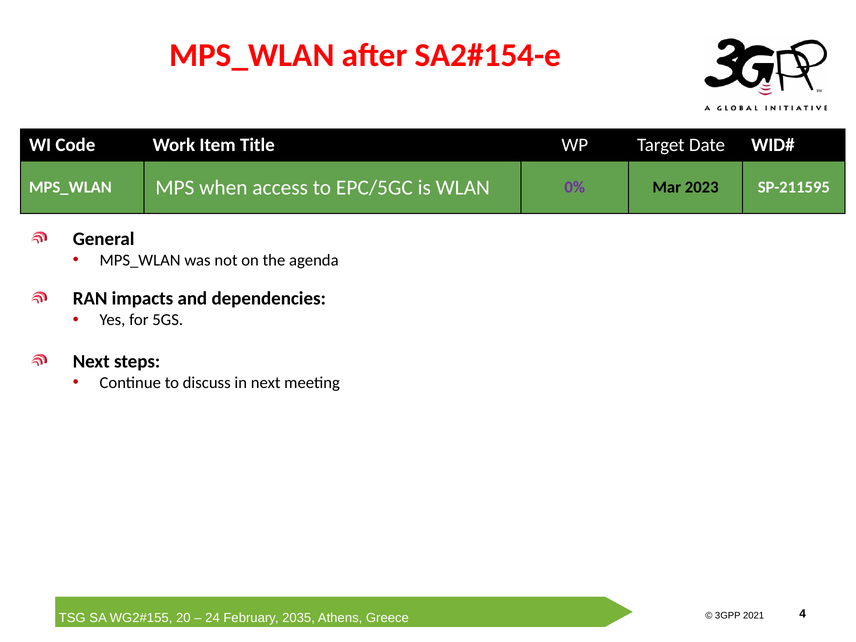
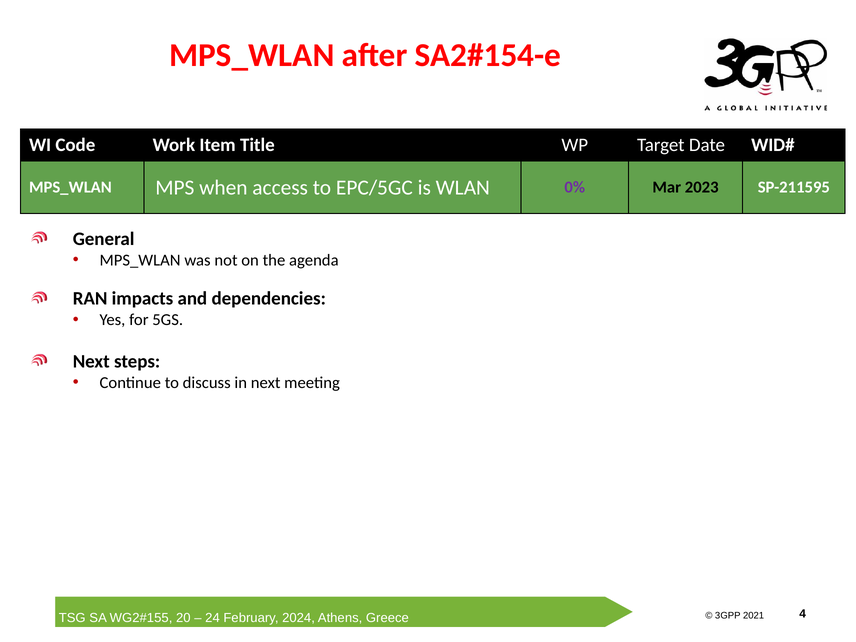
2035: 2035 -> 2024
